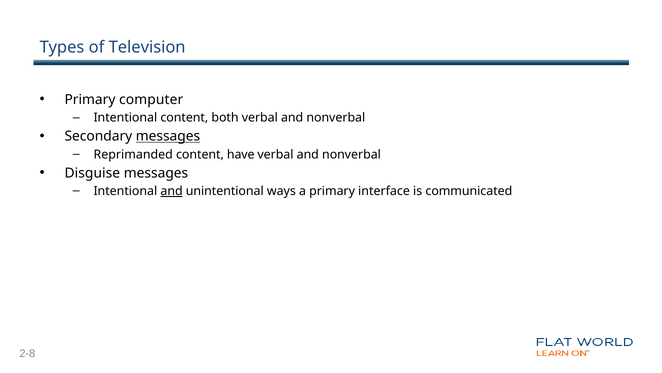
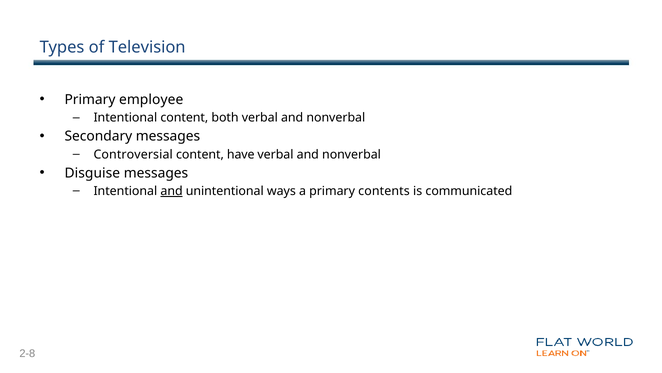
computer: computer -> employee
messages at (168, 136) underline: present -> none
Reprimanded: Reprimanded -> Controversial
interface: interface -> contents
